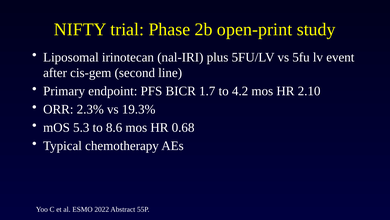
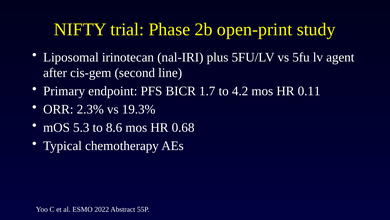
event: event -> agent
2.10: 2.10 -> 0.11
